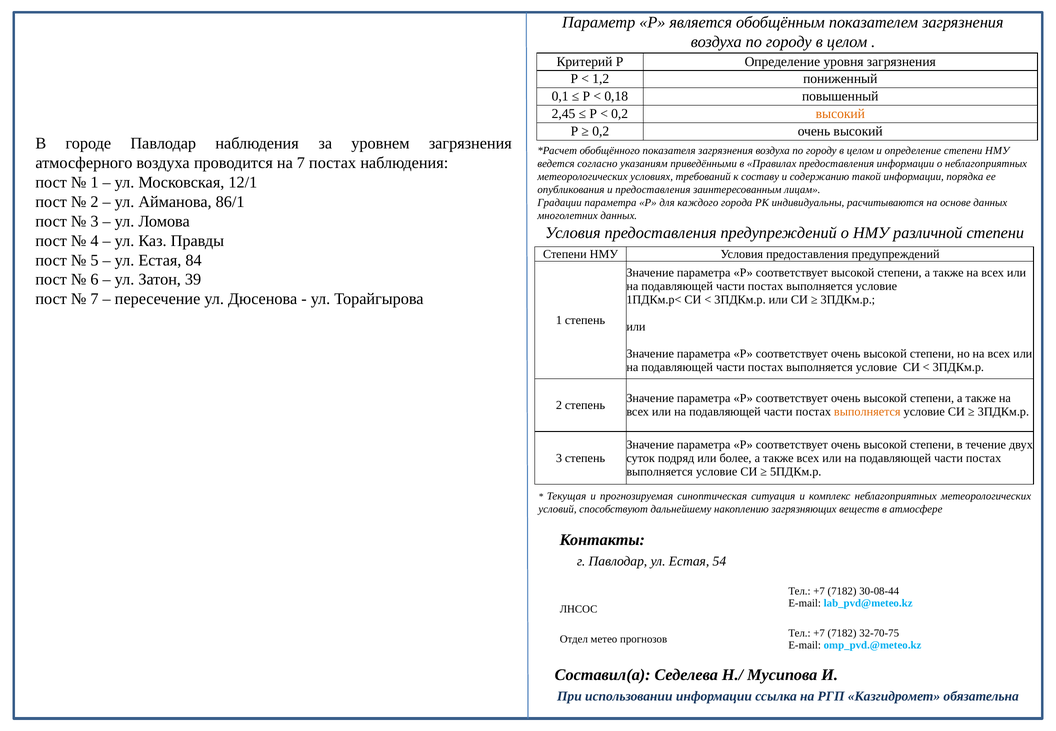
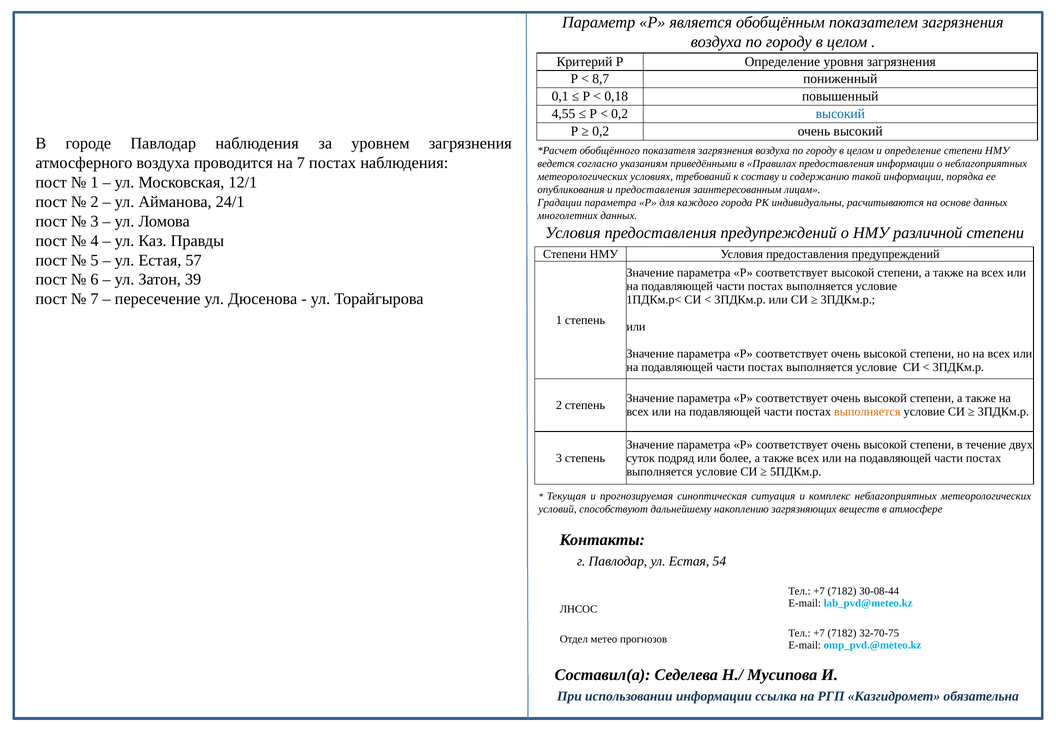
1,2: 1,2 -> 8,7
2,45: 2,45 -> 4,55
высокий at (840, 114) colour: orange -> blue
86/1: 86/1 -> 24/1
84: 84 -> 57
